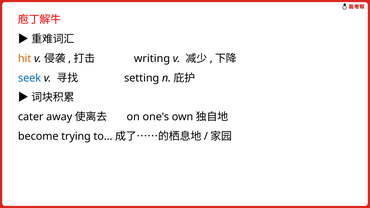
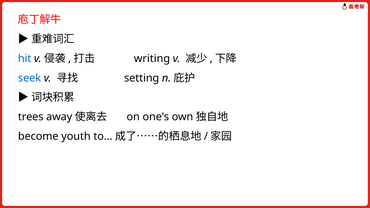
hit colour: orange -> blue
cater: cater -> trees
trying: trying -> youth
